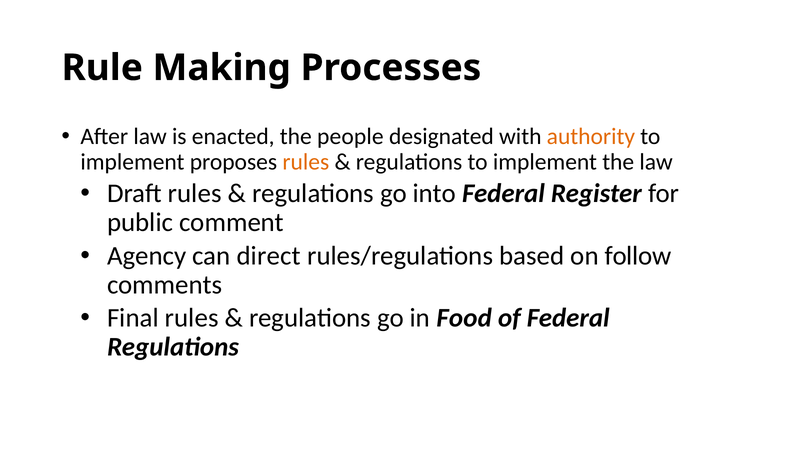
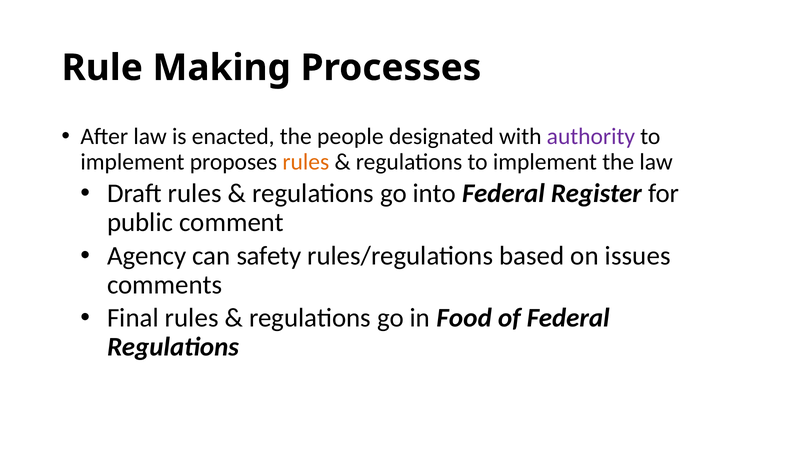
authority colour: orange -> purple
direct: direct -> safety
follow: follow -> issues
